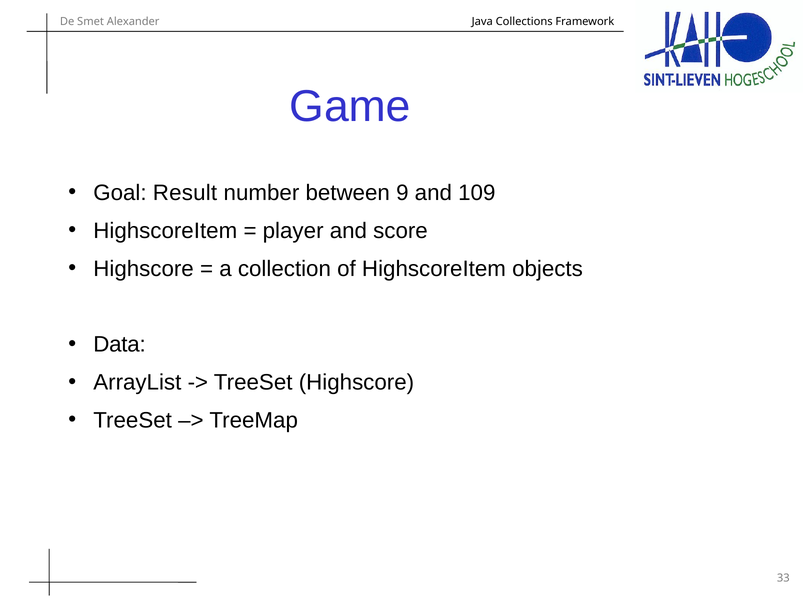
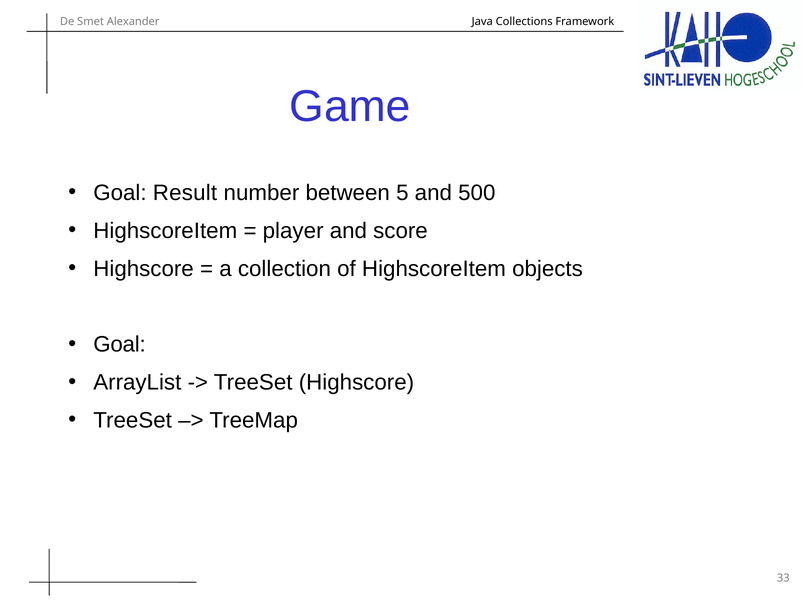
9: 9 -> 5
109: 109 -> 500
Data at (119, 345): Data -> Goal
